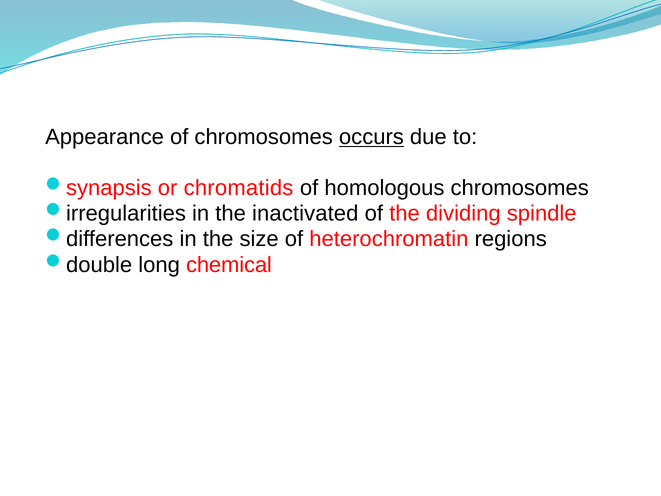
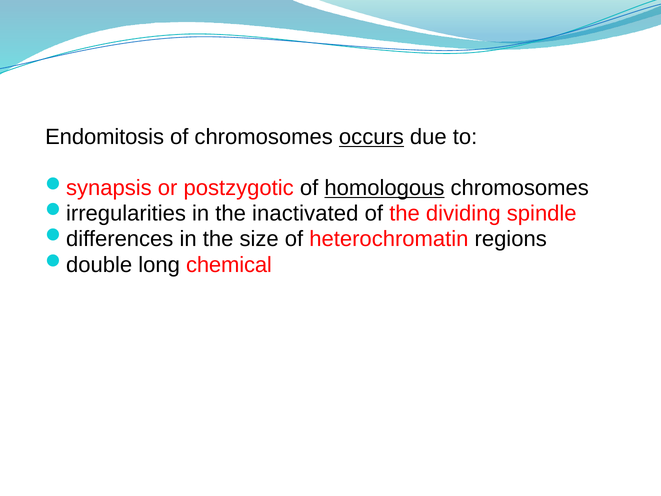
Appearance: Appearance -> Endomitosis
chromatids: chromatids -> postzygotic
homologous underline: none -> present
